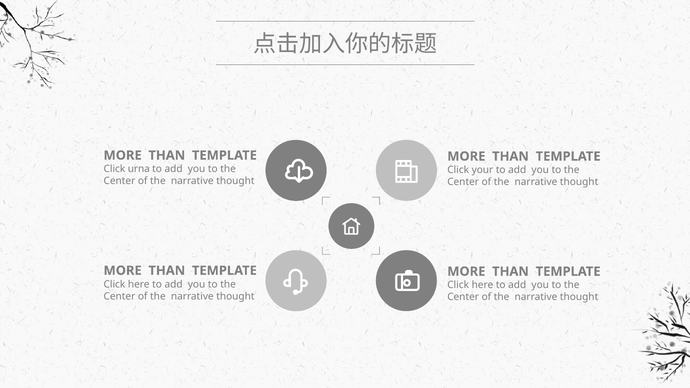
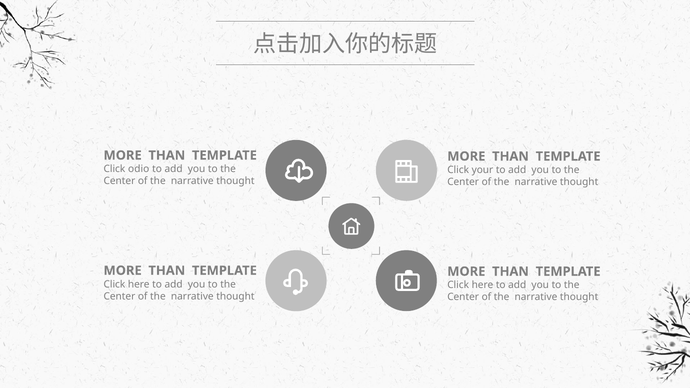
urna: urna -> odio
